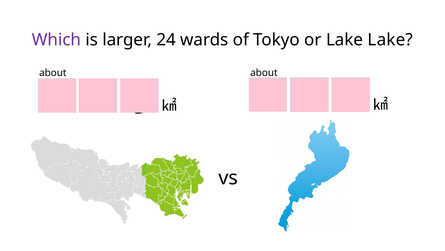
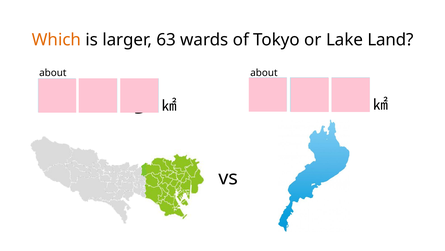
Which colour: purple -> orange
24: 24 -> 63
Lake Lake: Lake -> Land
